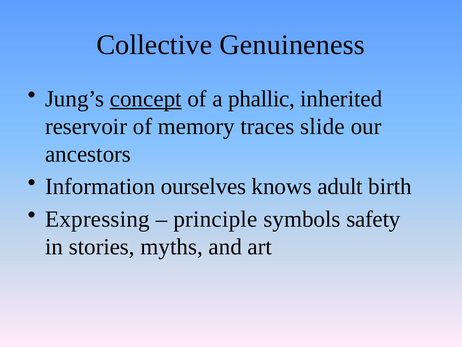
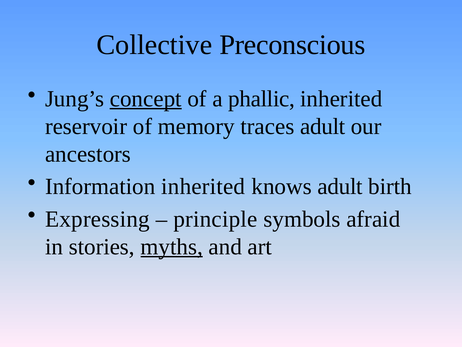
Genuineness: Genuineness -> Preconscious
traces slide: slide -> adult
Information ourselves: ourselves -> inherited
safety: safety -> afraid
myths underline: none -> present
